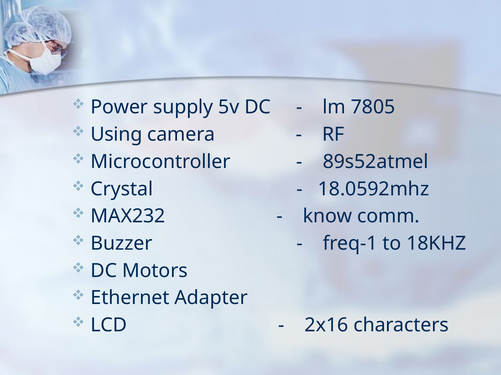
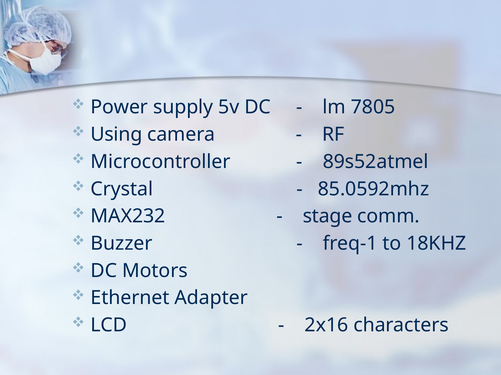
18.0592mhz: 18.0592mhz -> 85.0592mhz
know: know -> stage
